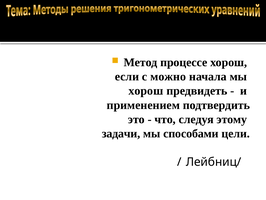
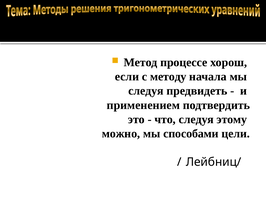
можно: можно -> методу
хорош at (146, 91): хорош -> следуя
задачи: задачи -> можно
